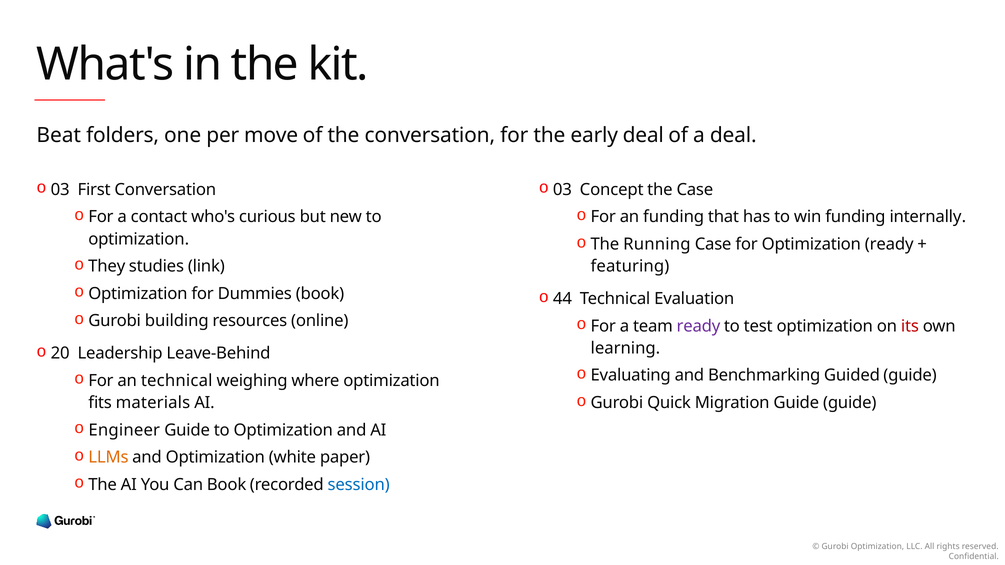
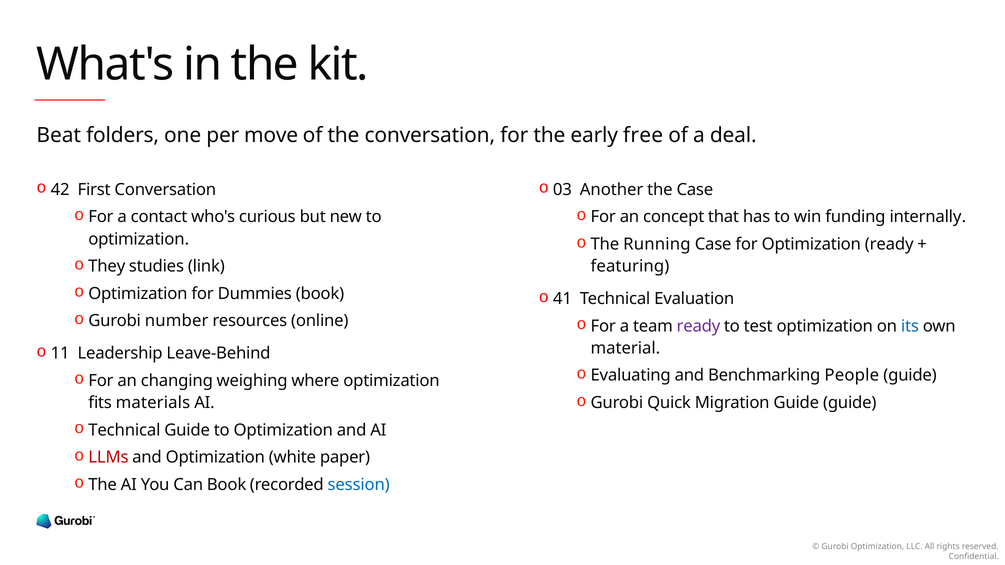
early deal: deal -> free
03 at (60, 190): 03 -> 42
Concept: Concept -> Another
an funding: funding -> concept
44: 44 -> 41
building: building -> number
its colour: red -> blue
learning: learning -> material
20: 20 -> 11
Guided: Guided -> People
an technical: technical -> changing
Engineer at (124, 430): Engineer -> Technical
LLMs colour: orange -> red
